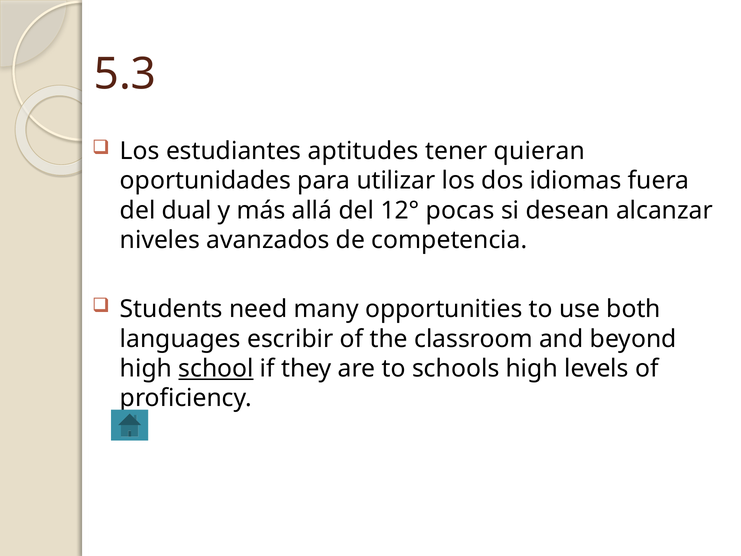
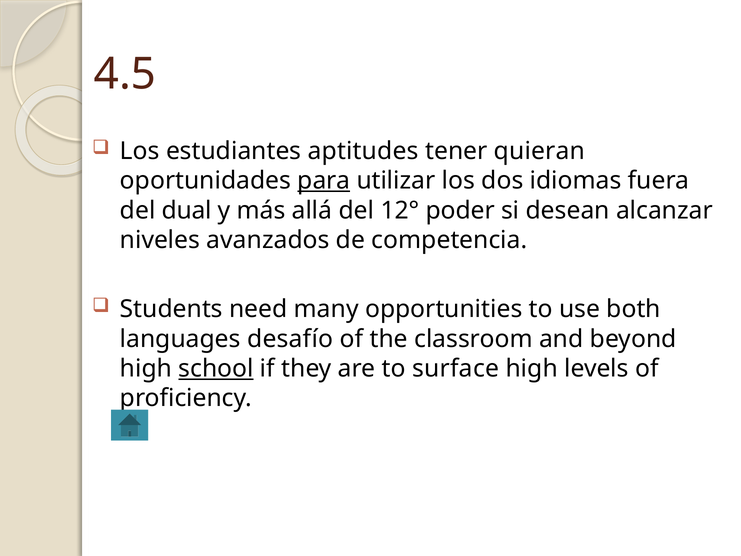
5.3: 5.3 -> 4.5
para underline: none -> present
pocas: pocas -> poder
escribir: escribir -> desafío
schools: schools -> surface
